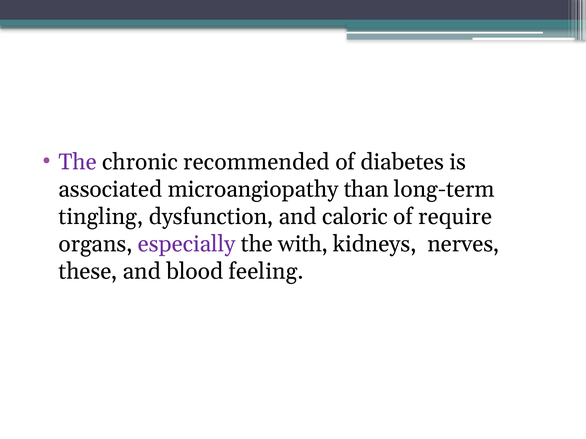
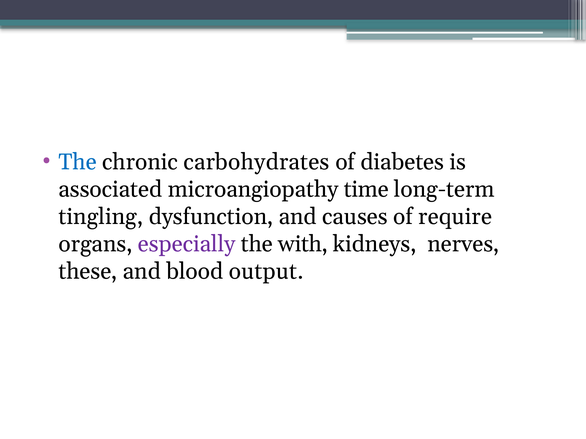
The at (78, 162) colour: purple -> blue
recommended: recommended -> carbohydrates
than: than -> time
caloric: caloric -> causes
feeling: feeling -> output
